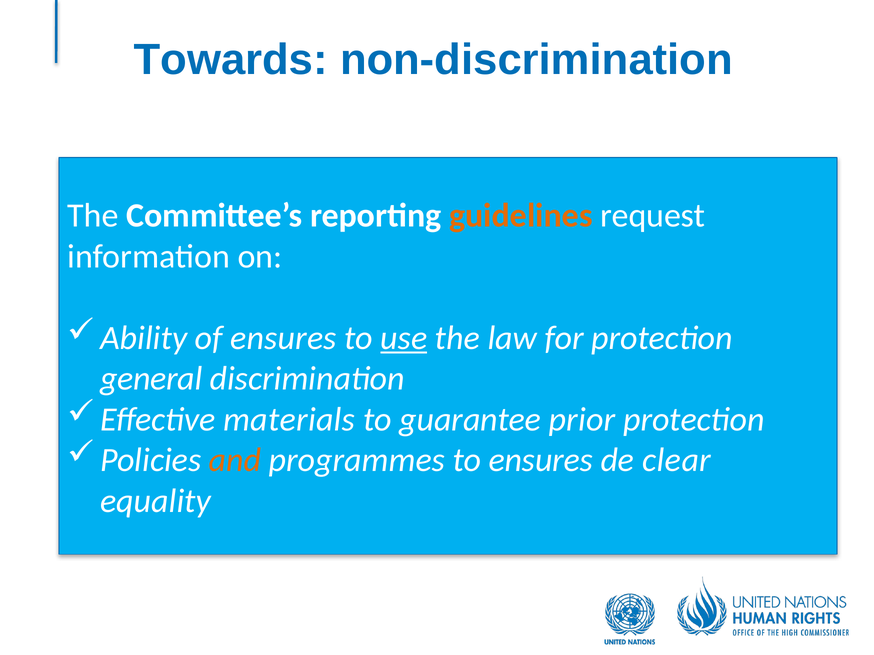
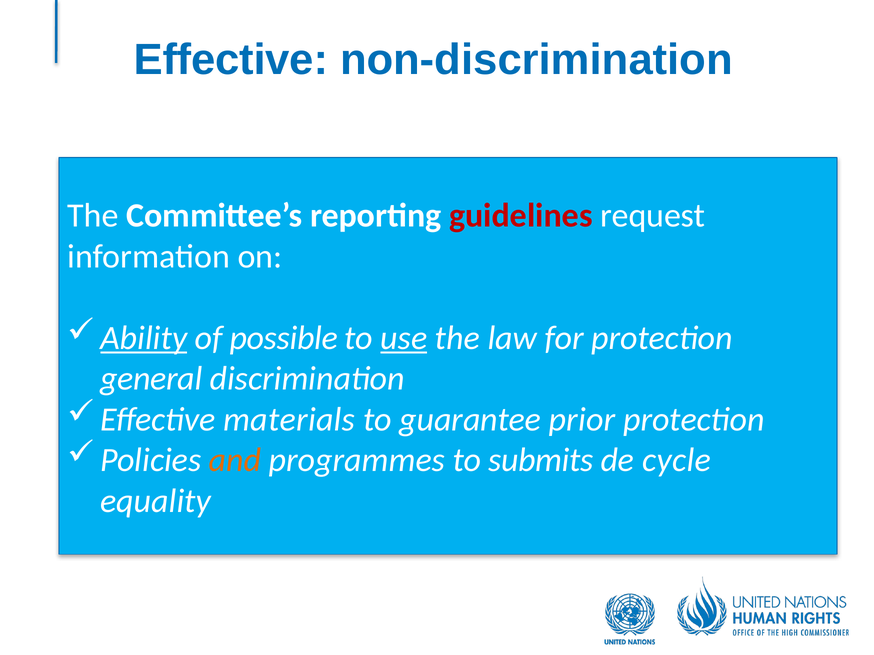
Towards at (231, 60): Towards -> Effective
guidelines colour: orange -> red
Ability underline: none -> present
of ensures: ensures -> possible
to ensures: ensures -> submits
clear: clear -> cycle
